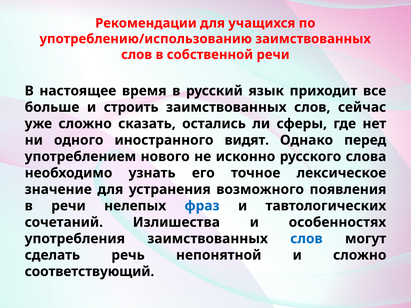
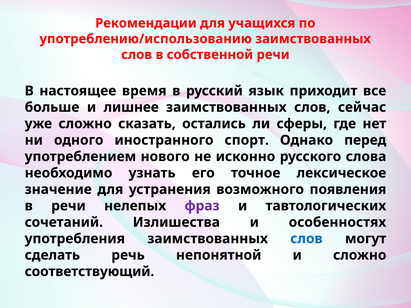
строить: строить -> лишнее
видят: видят -> спорт
фраз colour: blue -> purple
